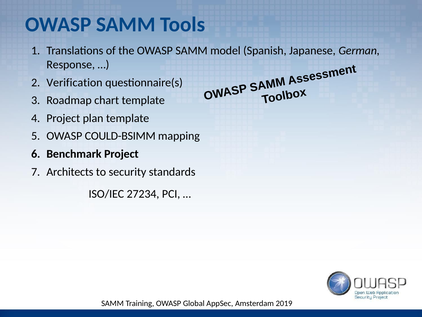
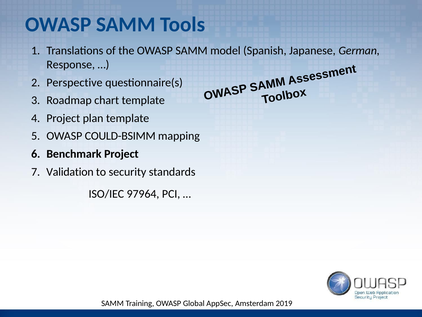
Verification: Verification -> Perspective
Architects: Architects -> Validation
27234: 27234 -> 97964
